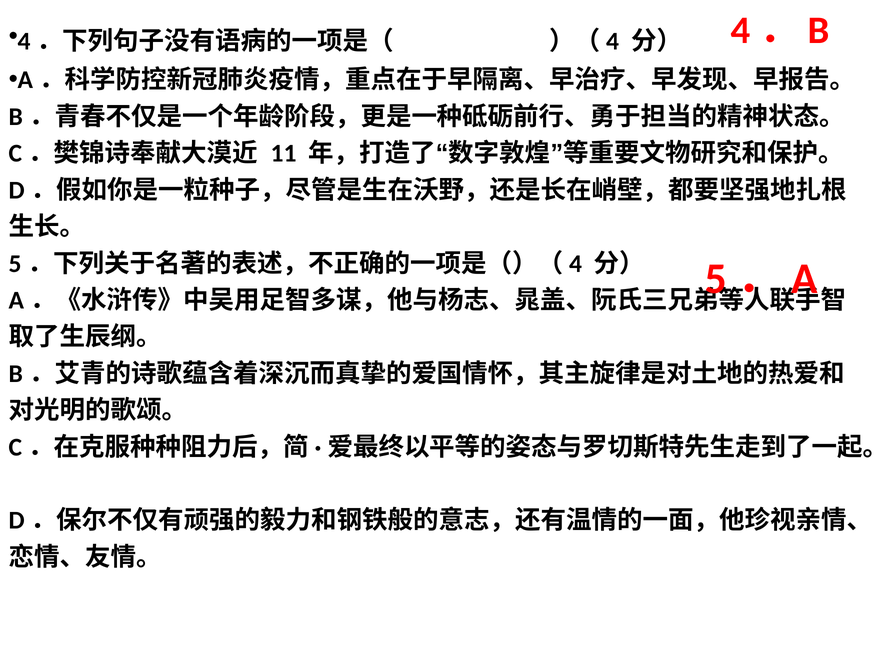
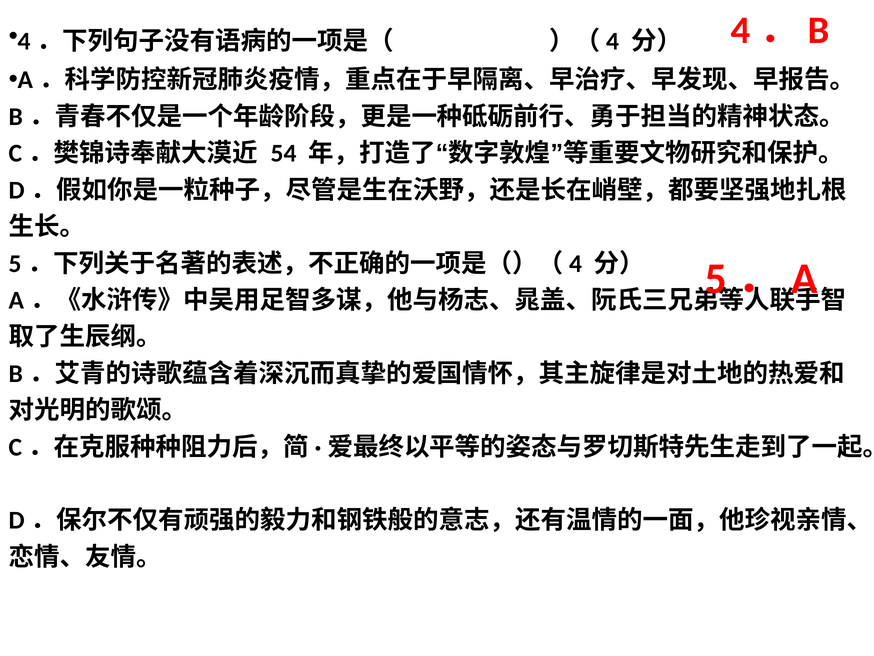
11: 11 -> 54
